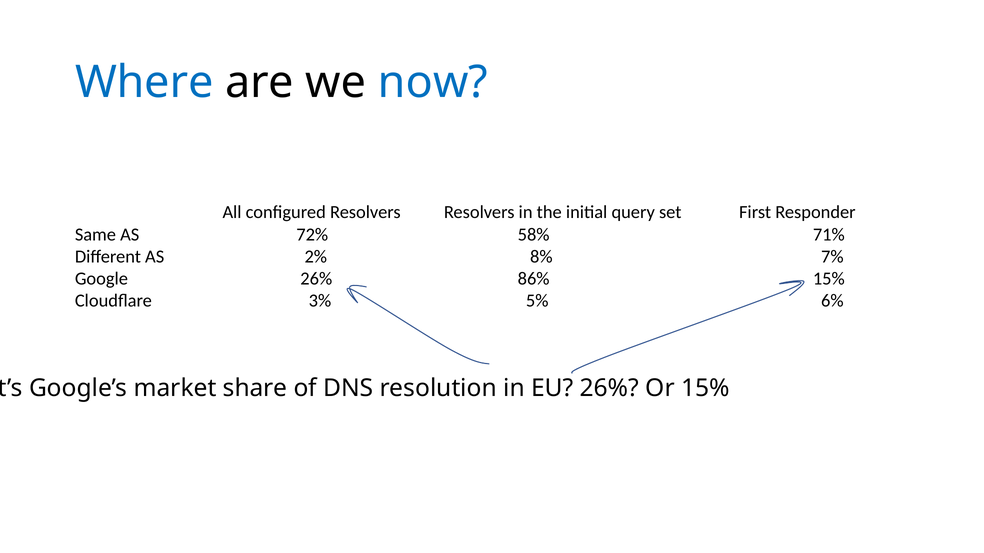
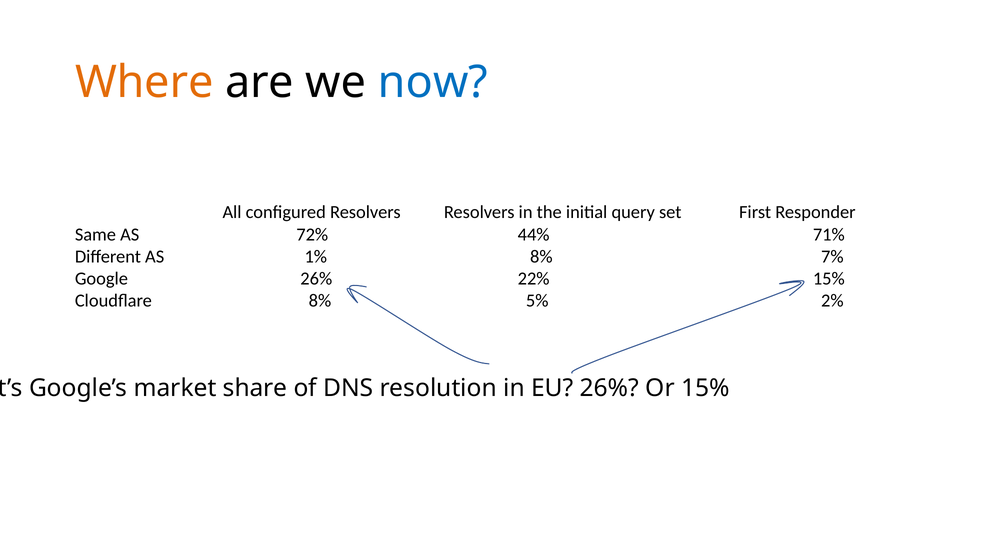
Where colour: blue -> orange
58%: 58% -> 44%
2%: 2% -> 1%
86%: 86% -> 22%
Cloudflare 3%: 3% -> 8%
6%: 6% -> 2%
